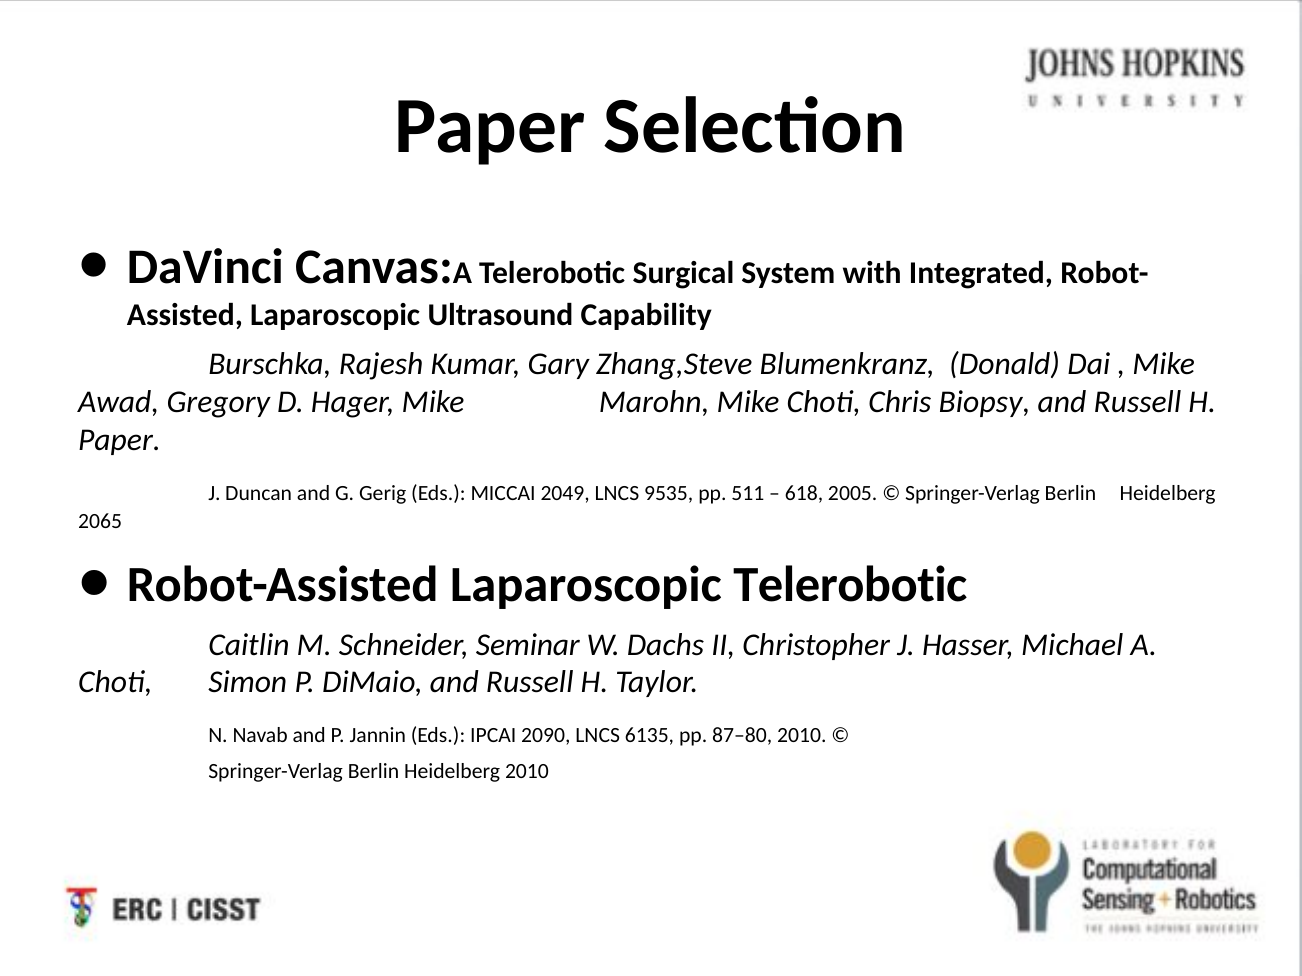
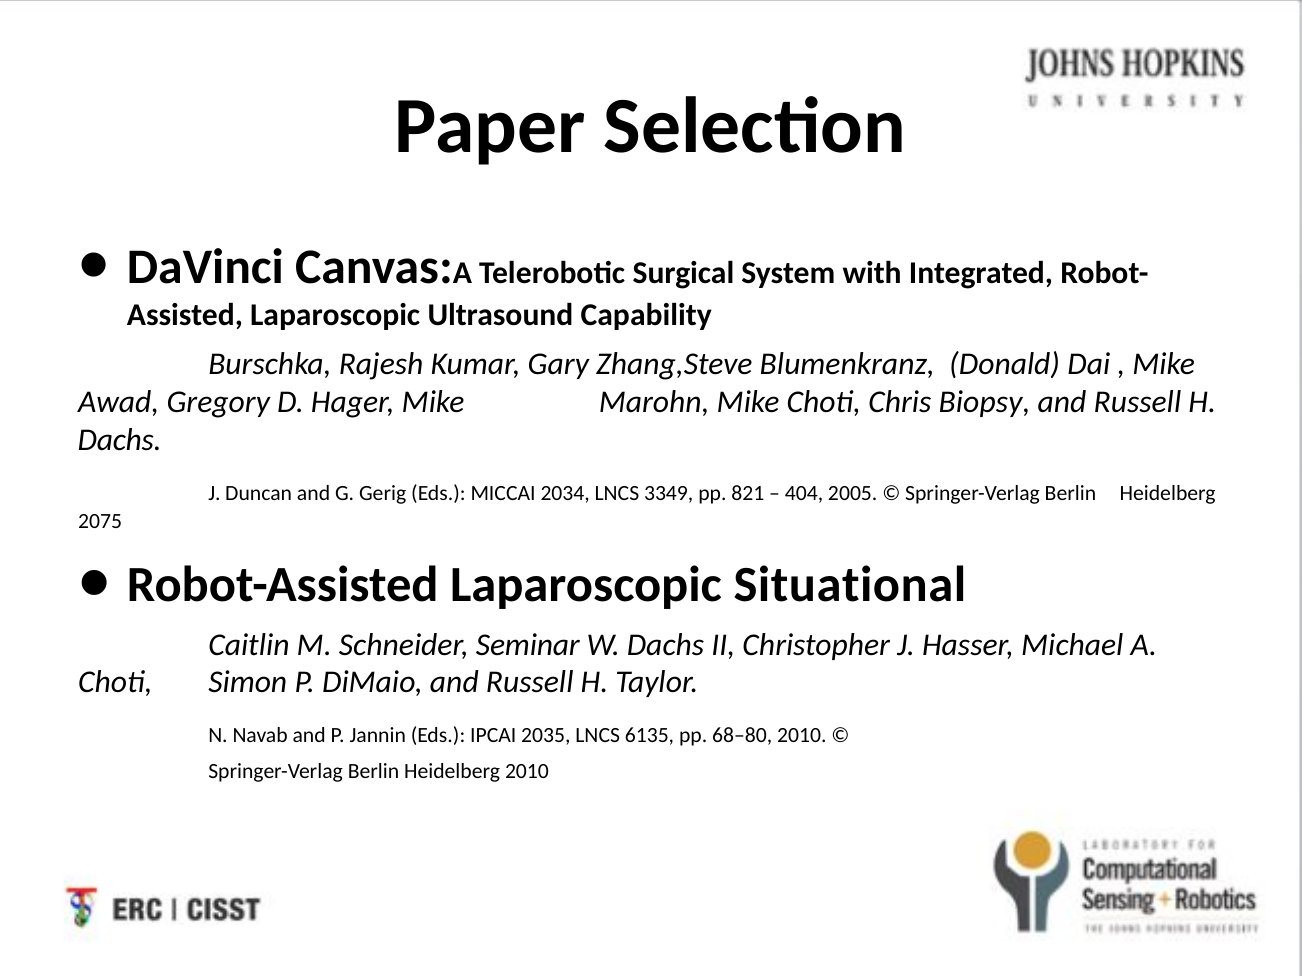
Paper at (119, 441): Paper -> Dachs
2049: 2049 -> 2034
9535: 9535 -> 3349
511: 511 -> 821
618: 618 -> 404
2065: 2065 -> 2075
Laparoscopic Telerobotic: Telerobotic -> Situational
2090: 2090 -> 2035
87–80: 87–80 -> 68–80
